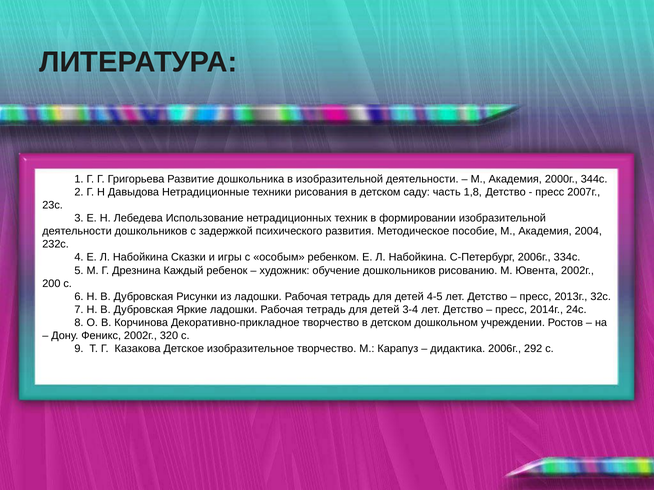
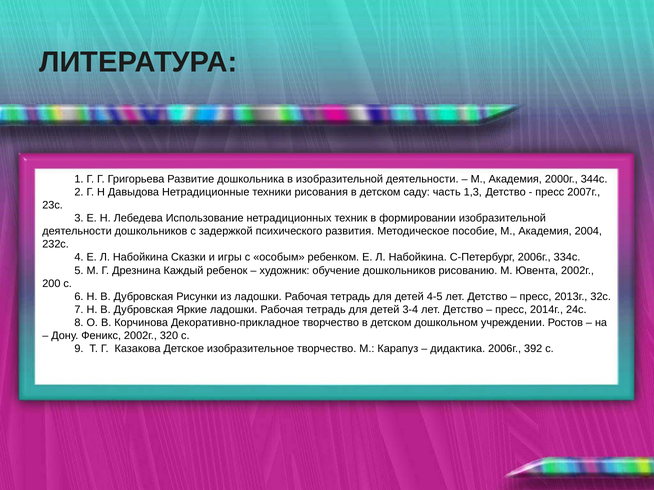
1,8: 1,8 -> 1,3
292: 292 -> 392
